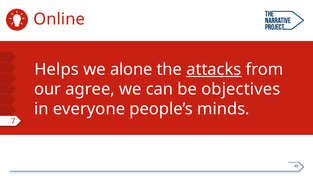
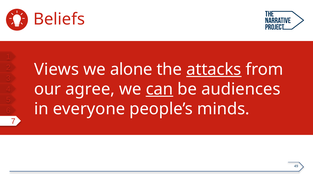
Online: Online -> Beliefs
Helps: Helps -> Views
can underline: none -> present
objectives: objectives -> audiences
